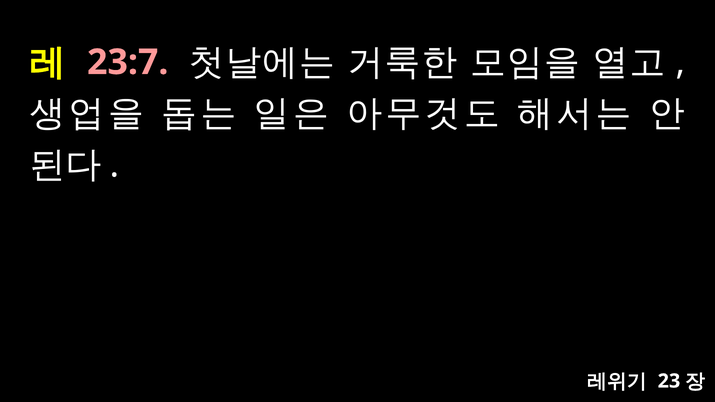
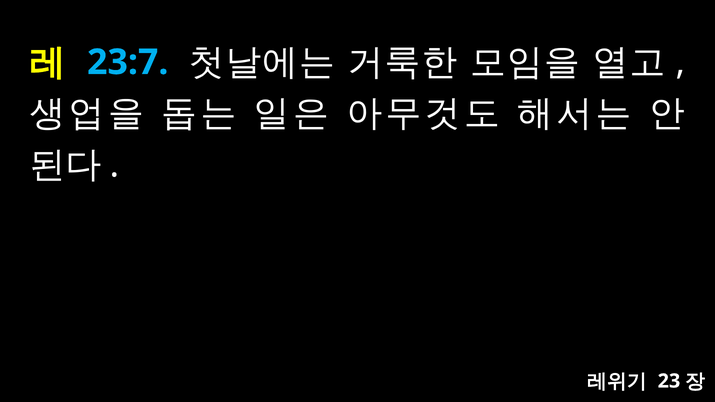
23:7 colour: pink -> light blue
